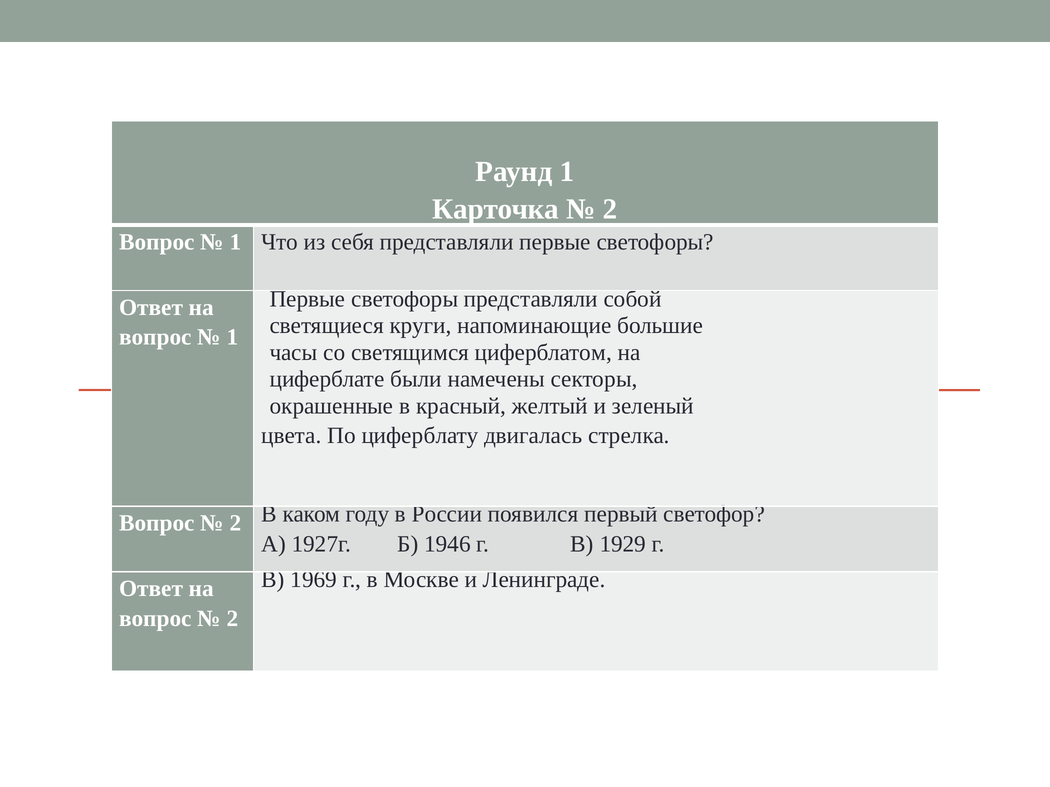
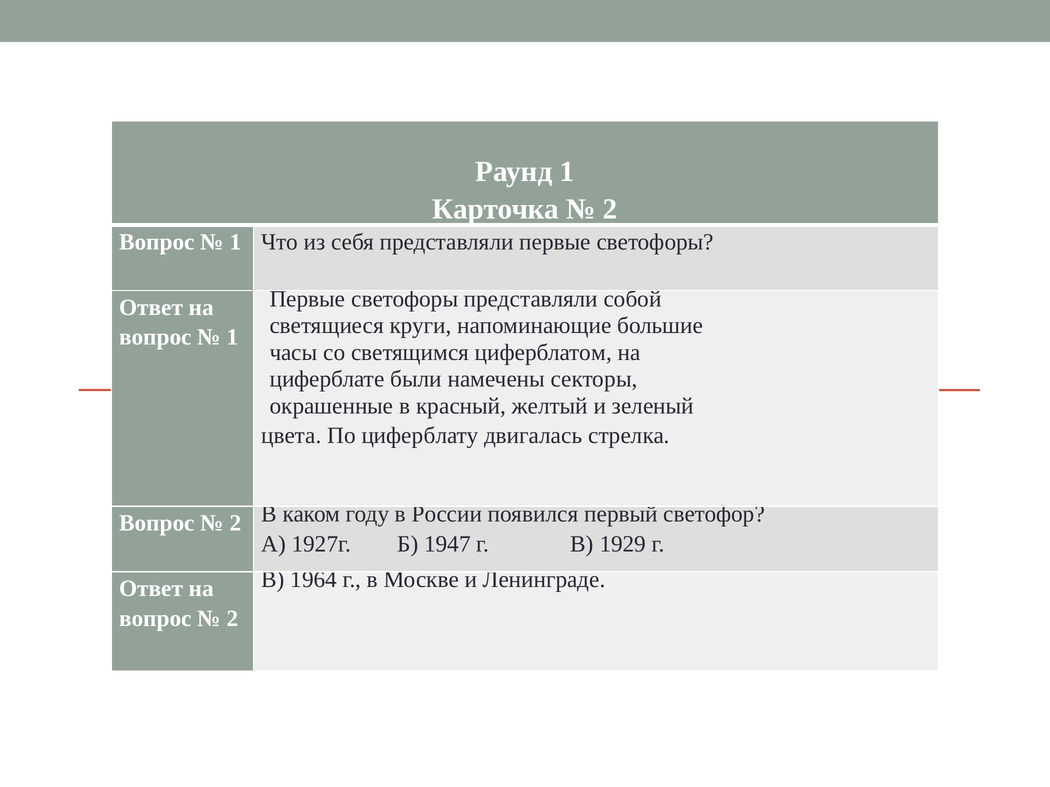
1946: 1946 -> 1947
1969: 1969 -> 1964
